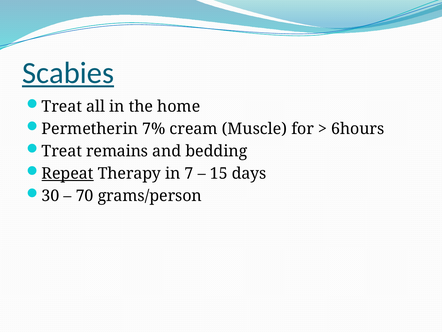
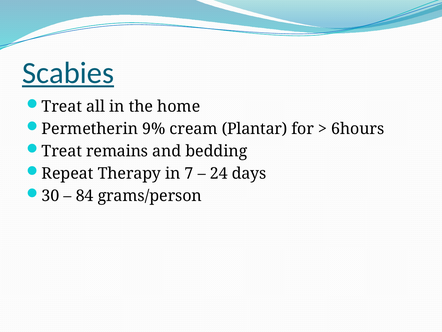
7%: 7% -> 9%
Muscle: Muscle -> Plantar
Repeat underline: present -> none
15: 15 -> 24
70: 70 -> 84
